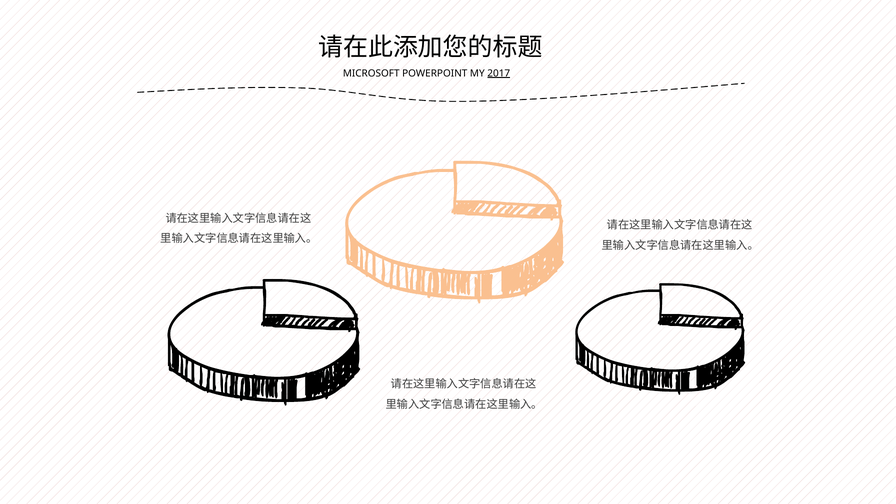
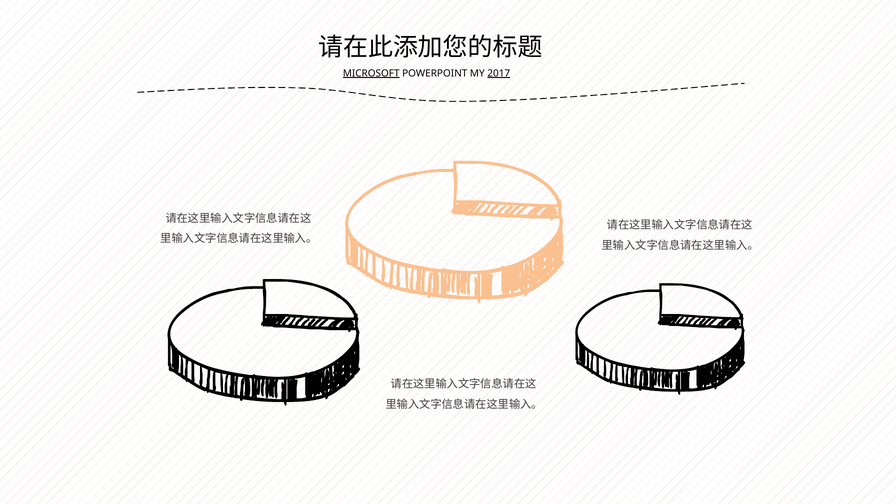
MICROSOFT underline: none -> present
